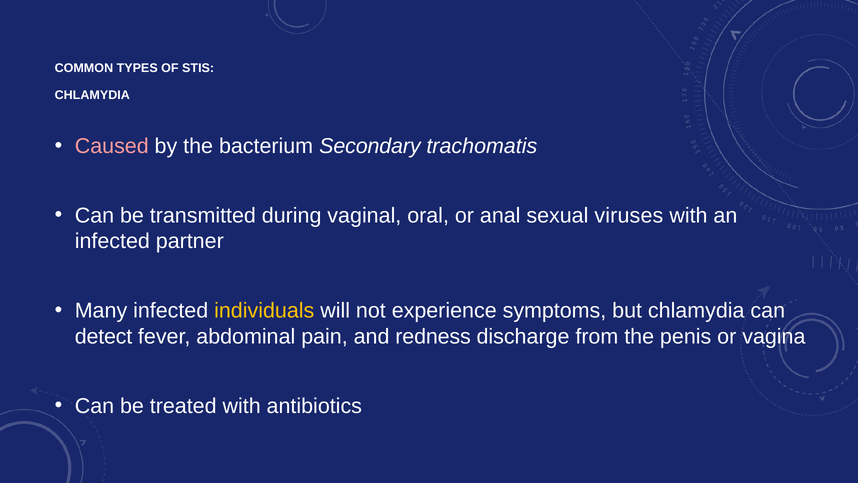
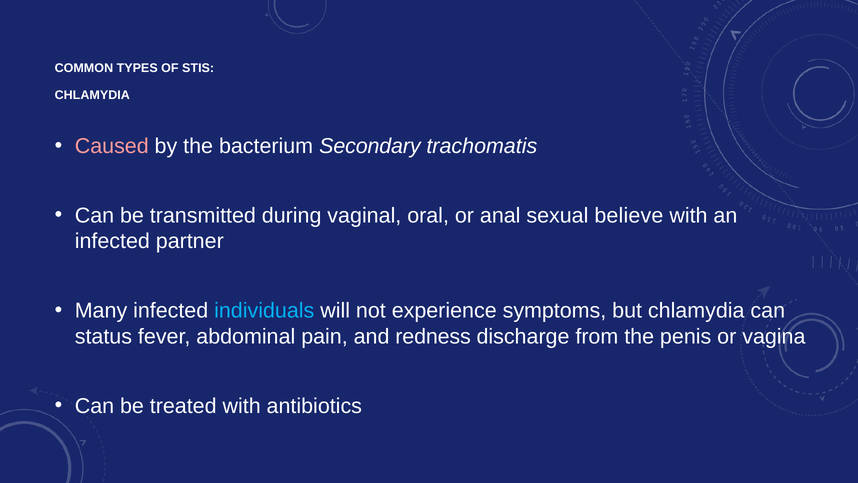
viruses: viruses -> believe
individuals colour: yellow -> light blue
detect: detect -> status
